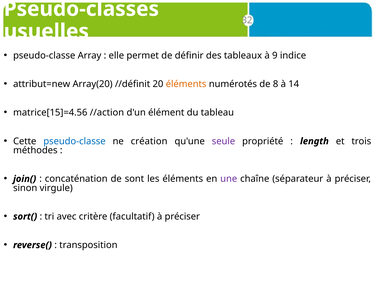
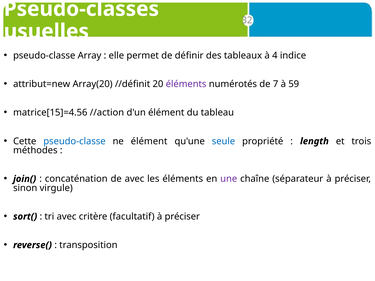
9: 9 -> 4
éléments at (186, 84) colour: orange -> purple
8: 8 -> 7
14: 14 -> 59
ne création: création -> élément
seule colour: purple -> blue
de sont: sont -> avec
